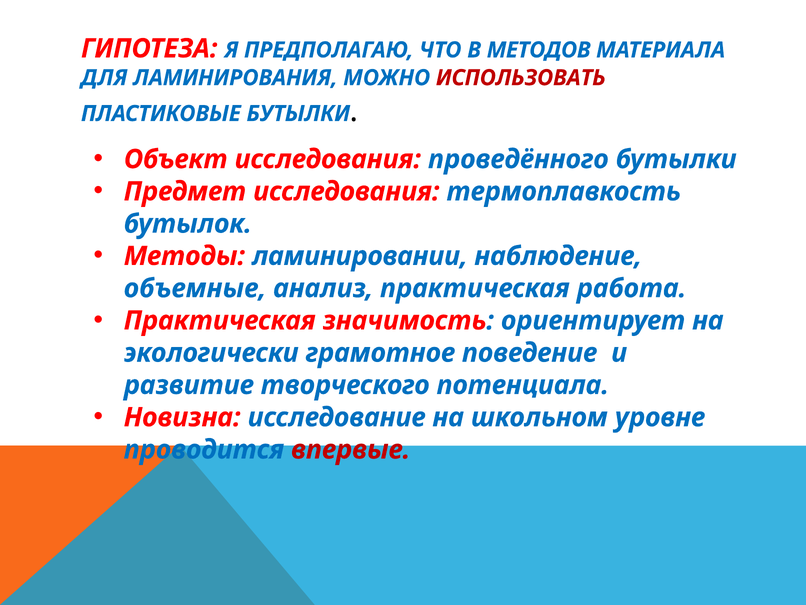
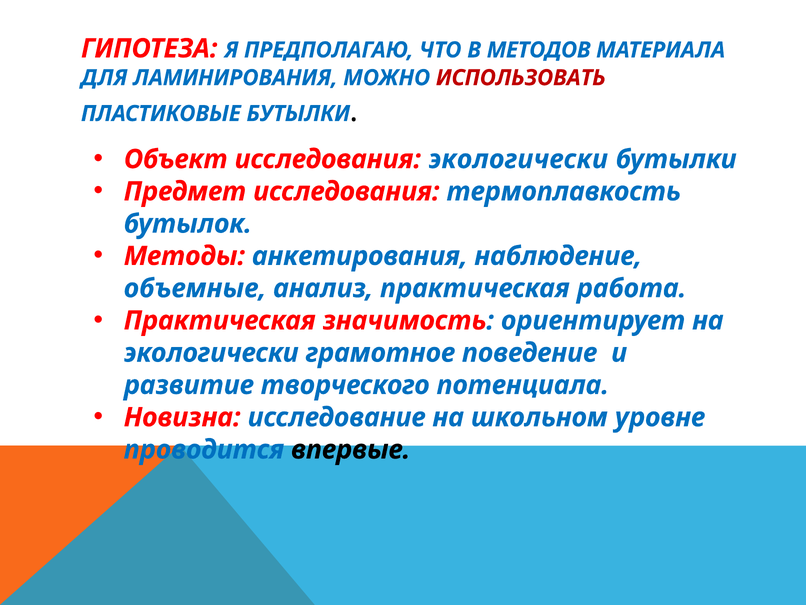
исследования проведённого: проведённого -> экологически
ламинировании: ламинировании -> анкетирования
впервые colour: red -> black
